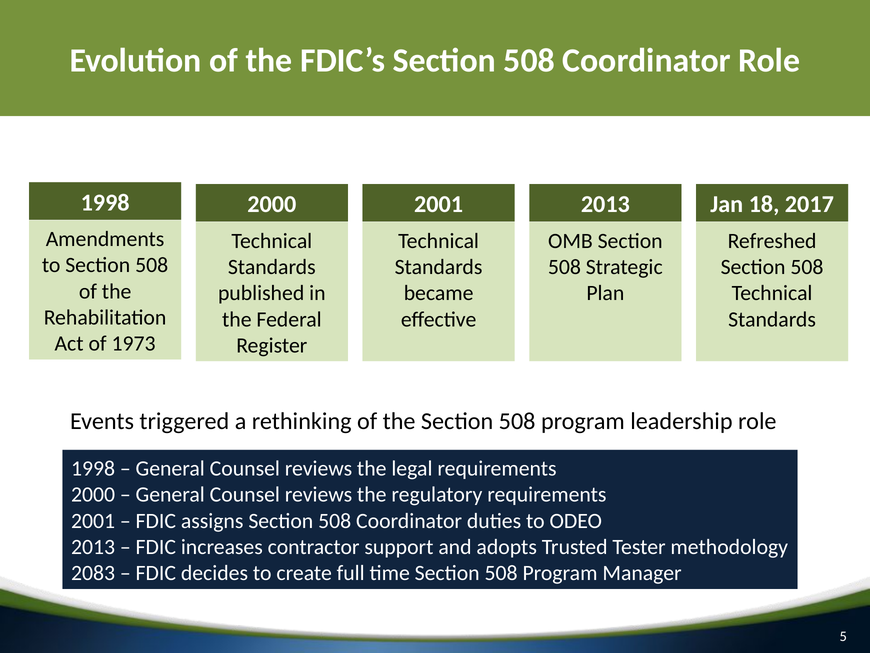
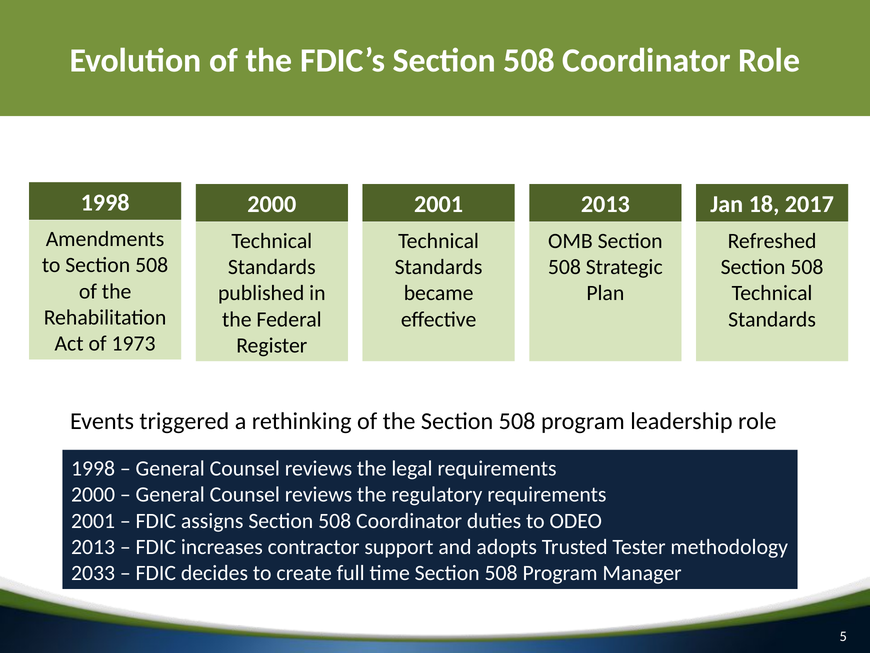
2083: 2083 -> 2033
